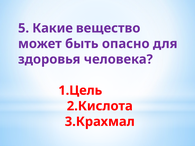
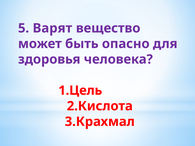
Какие: Какие -> Варят
